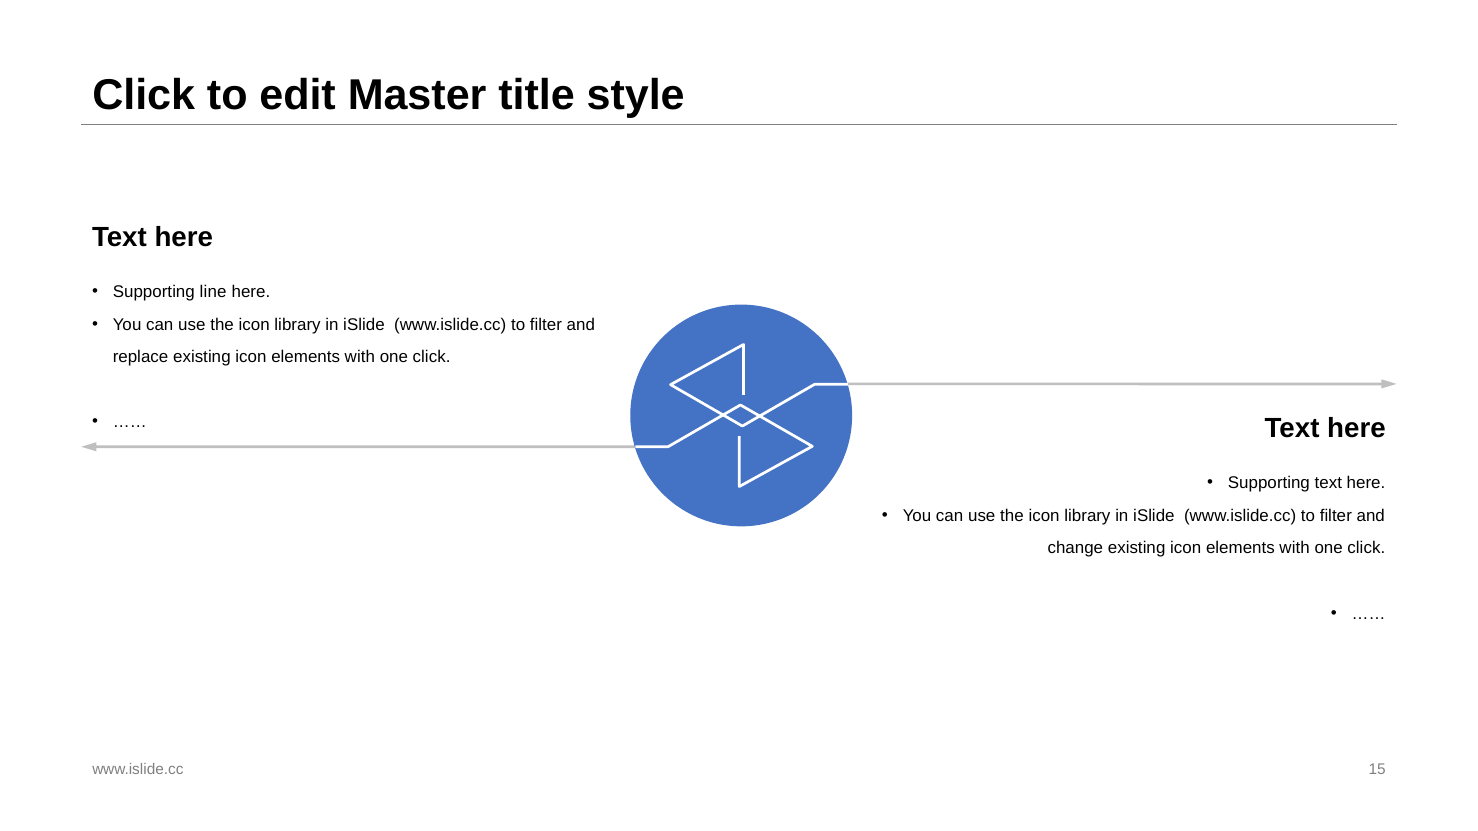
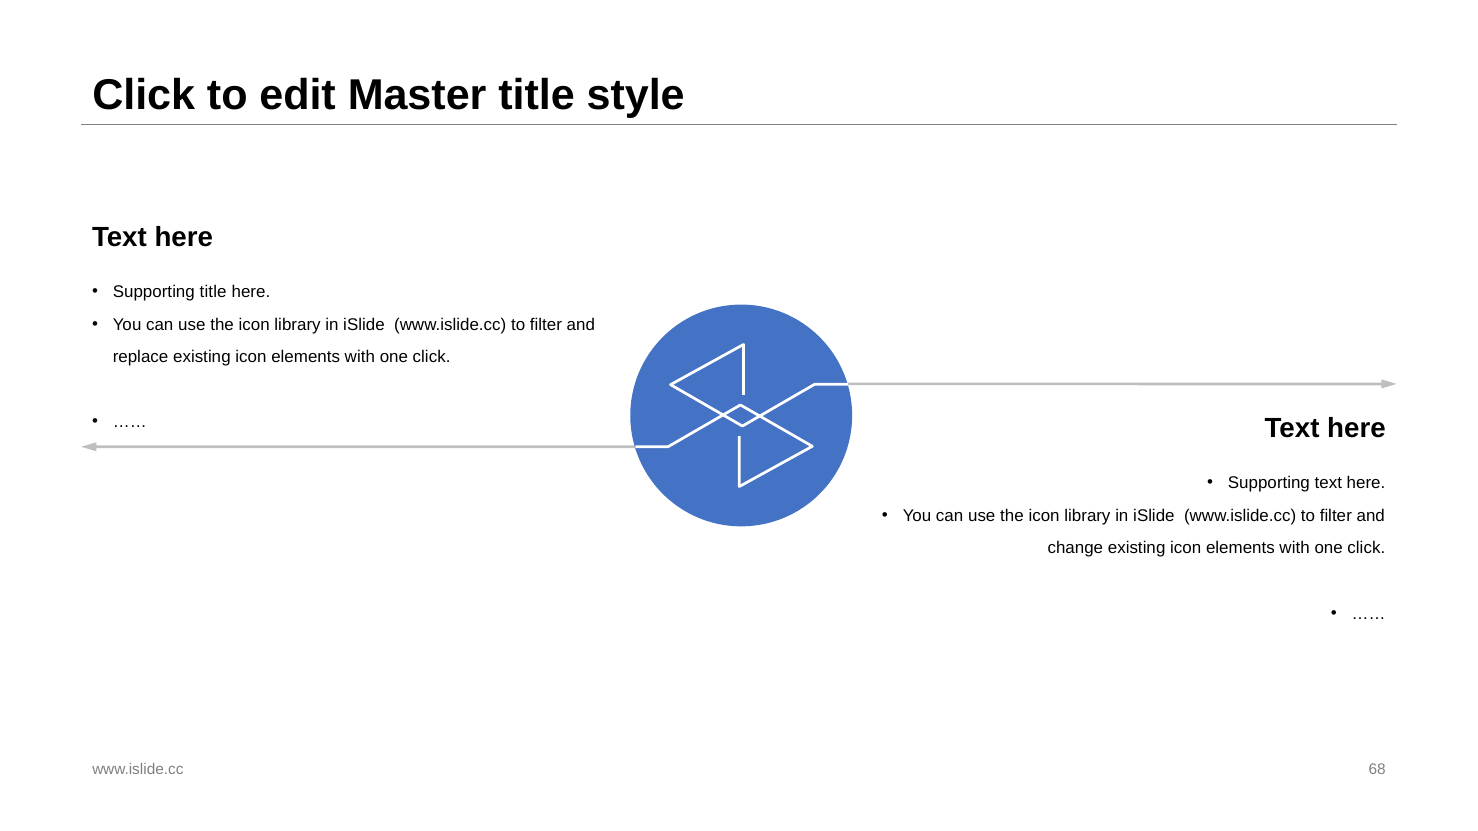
Supporting line: line -> title
15: 15 -> 68
